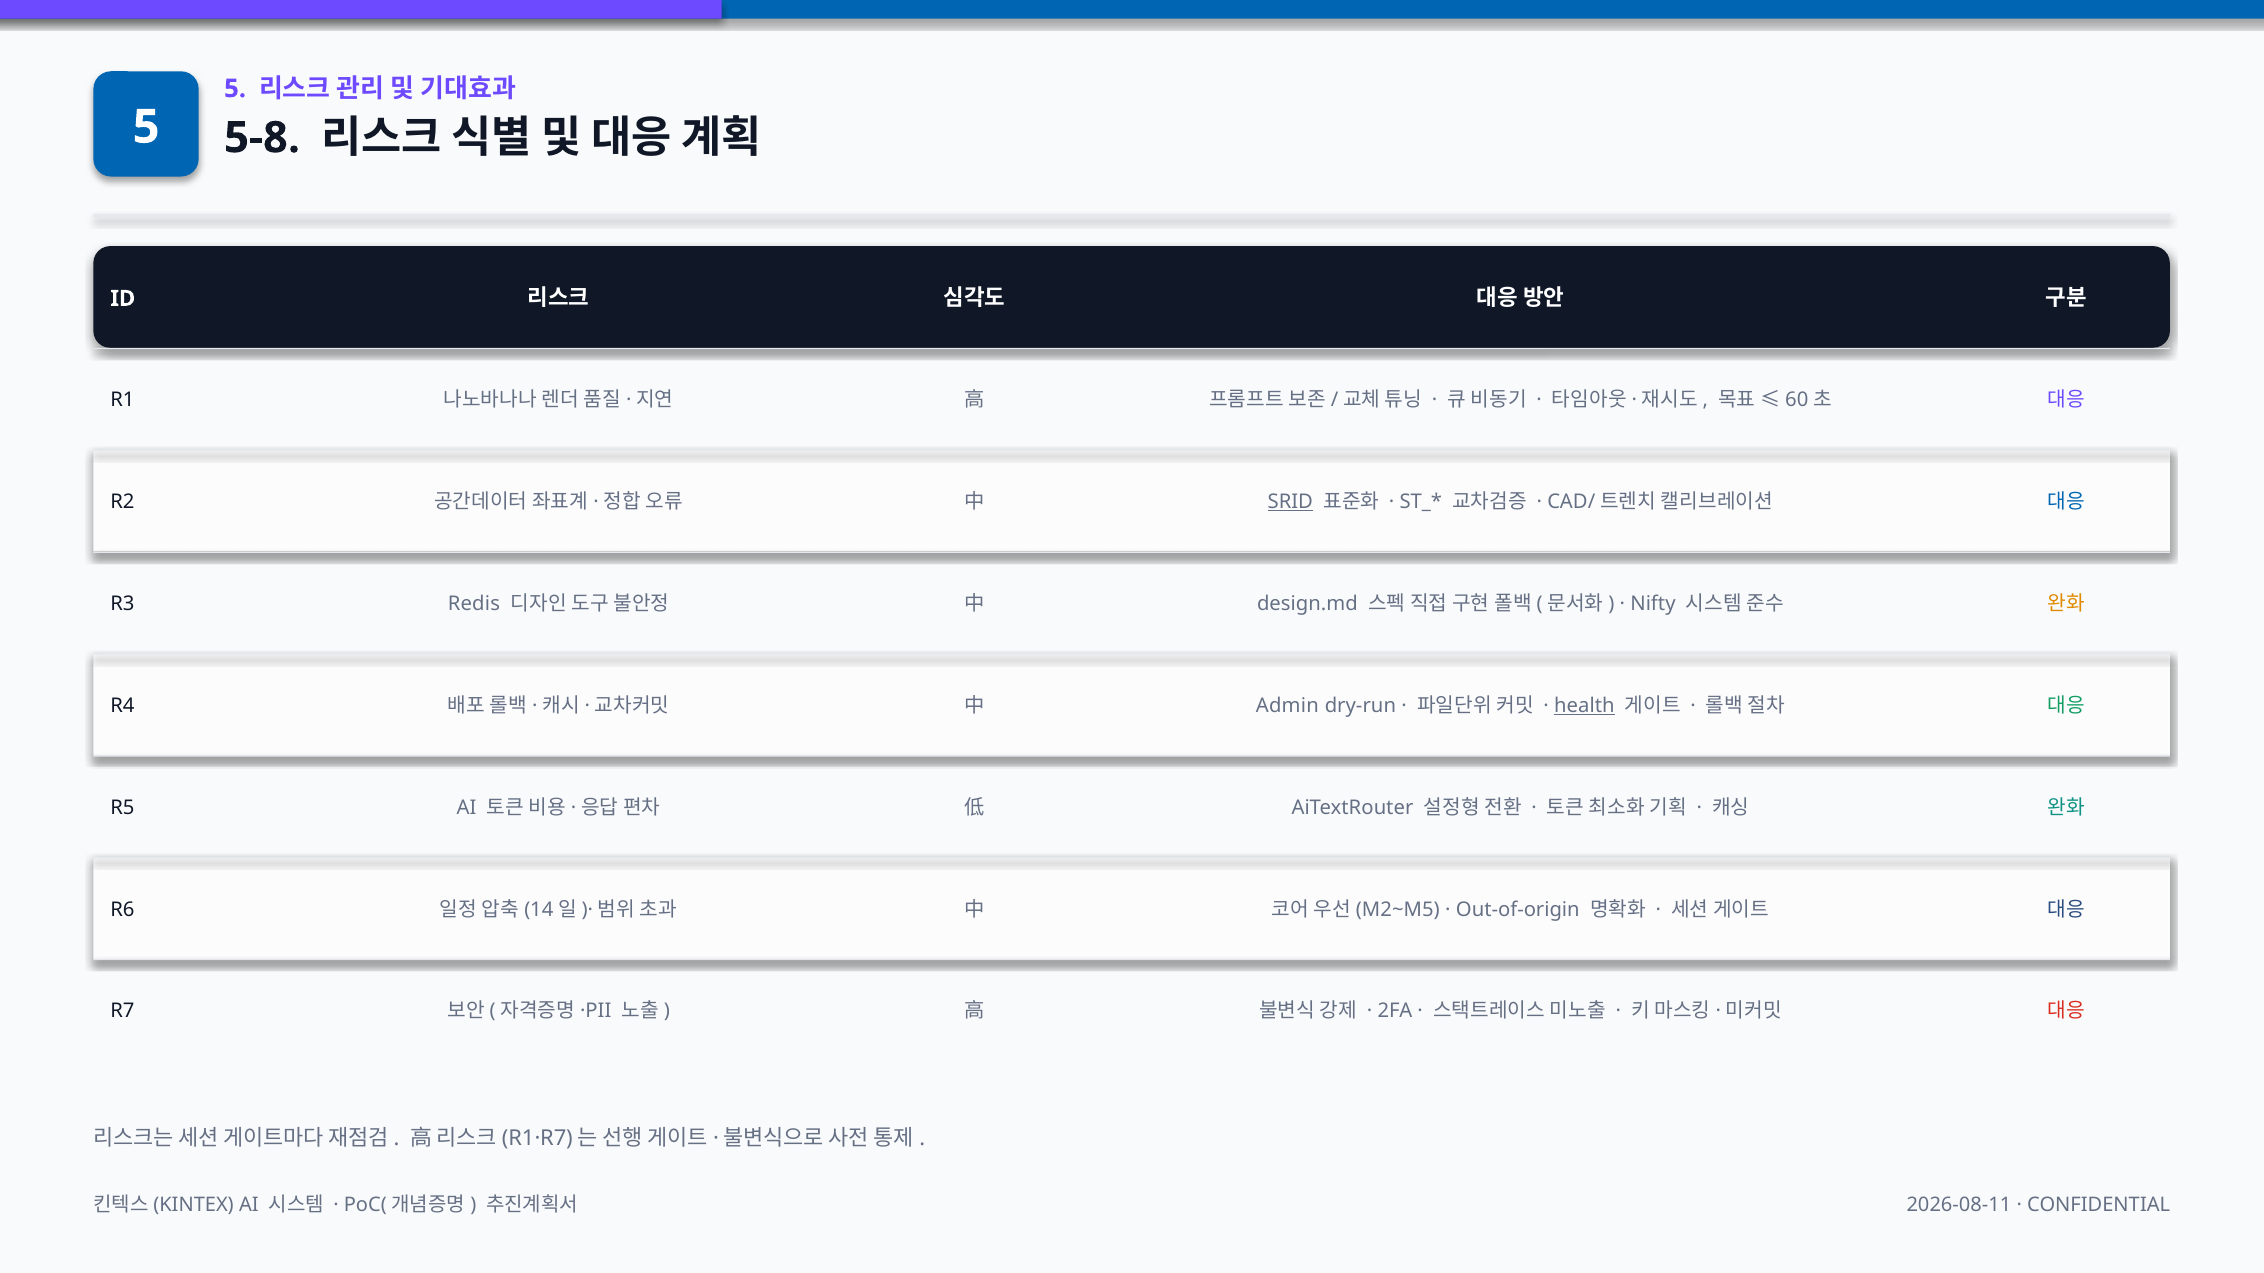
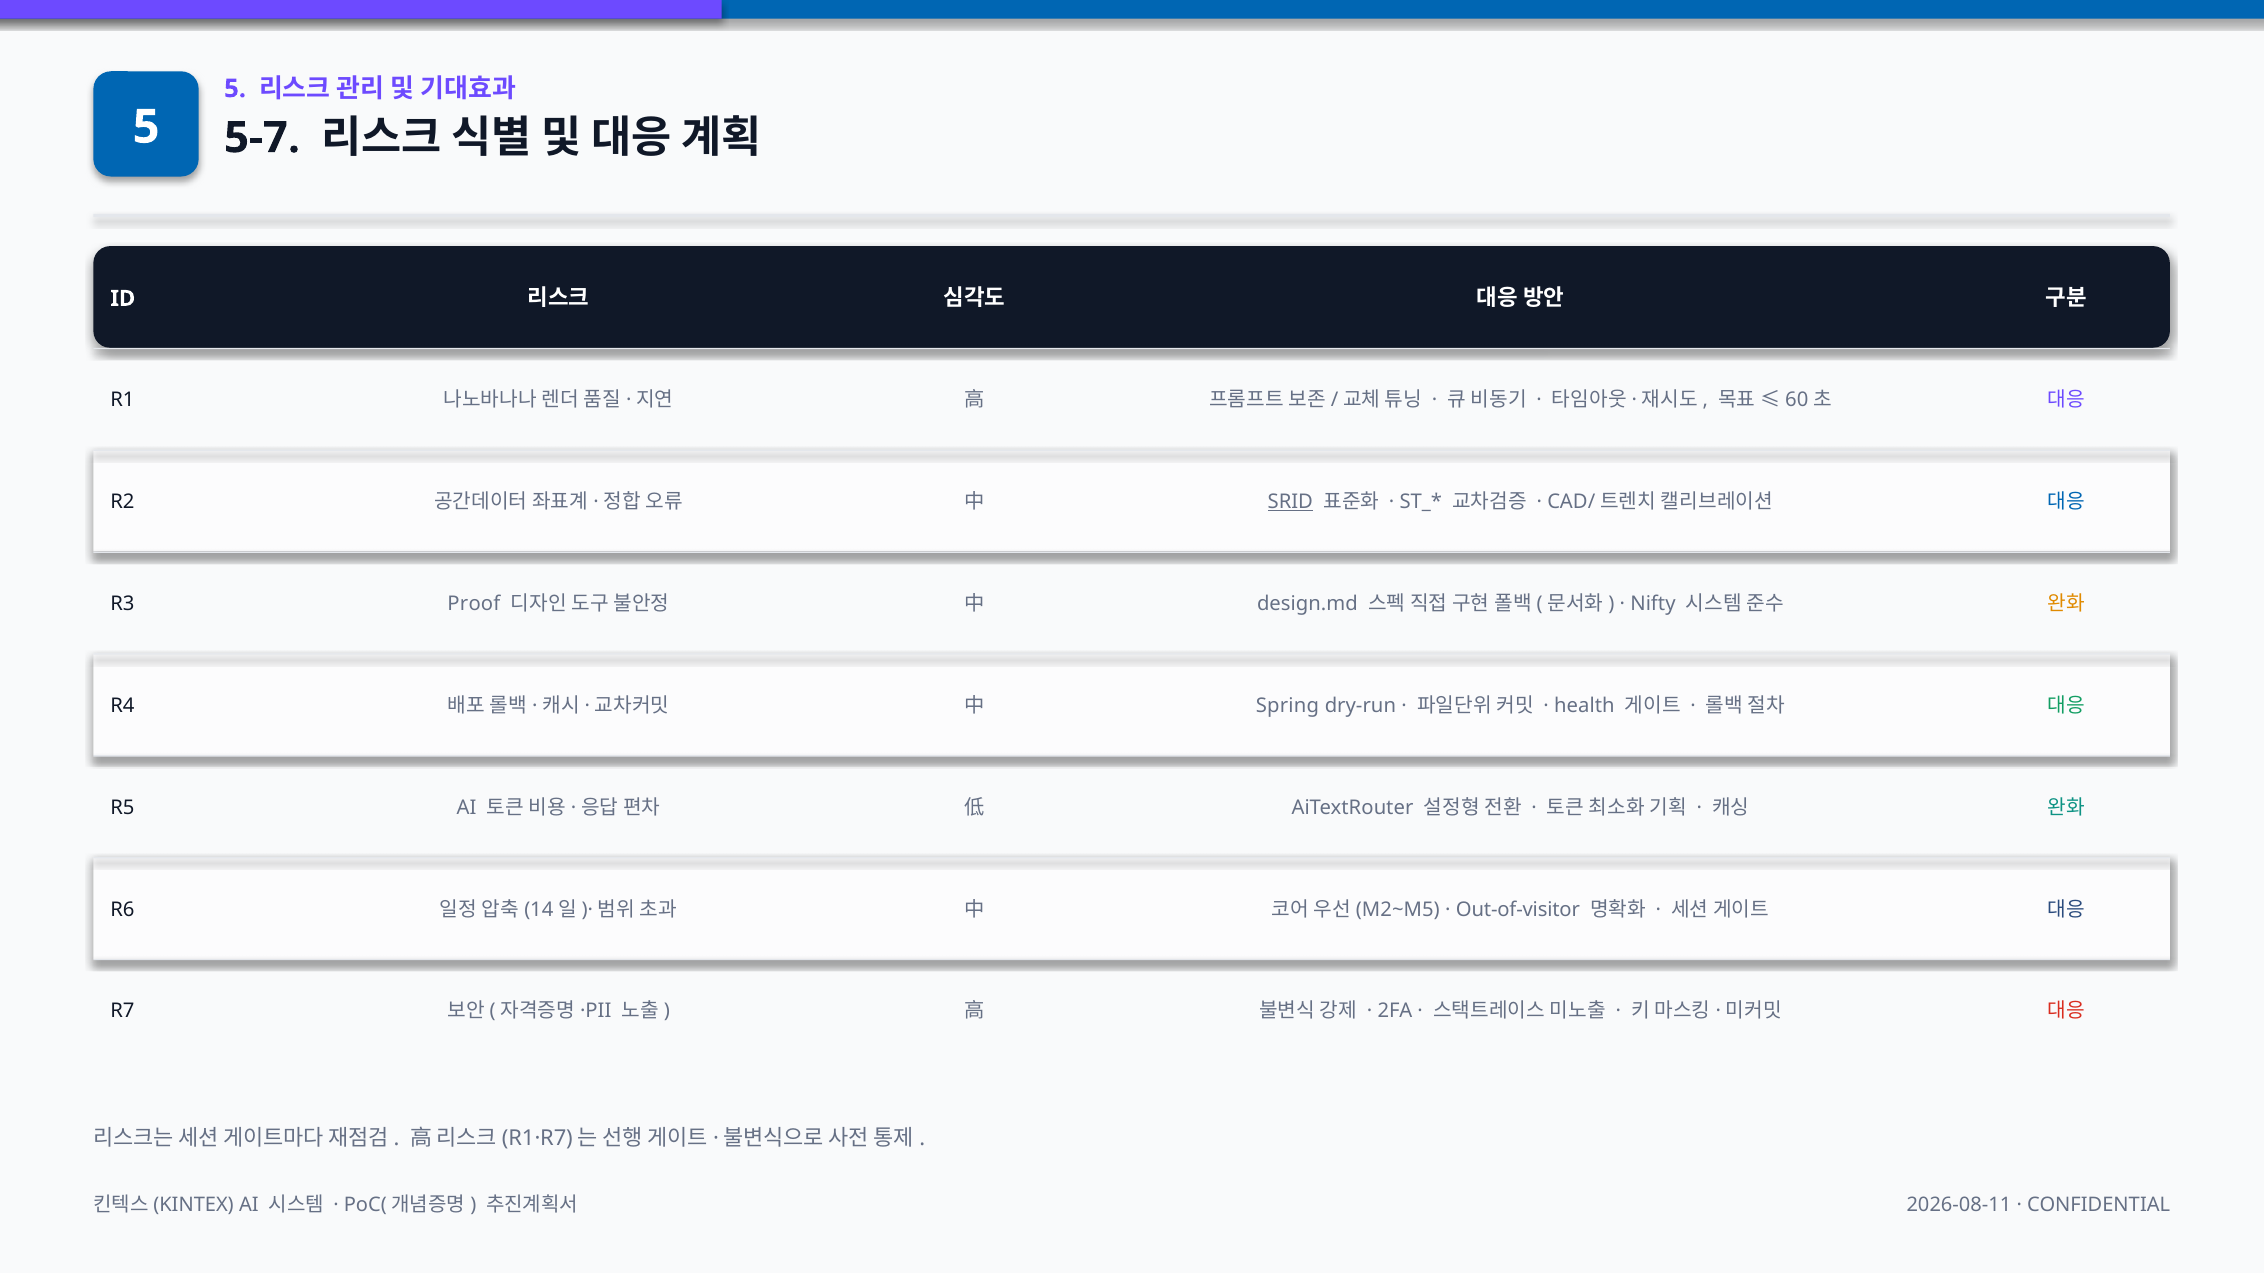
5-8: 5-8 -> 5-7
Redis: Redis -> Proof
Admin: Admin -> Spring
health underline: present -> none
Out-of-origin: Out-of-origin -> Out-of-visitor
